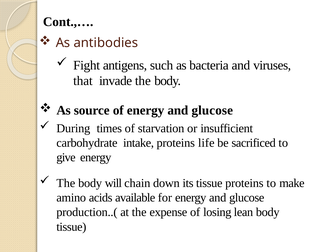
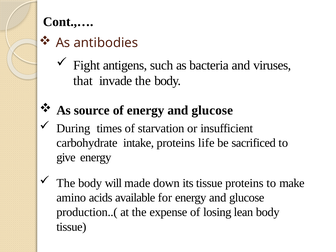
chain: chain -> made
